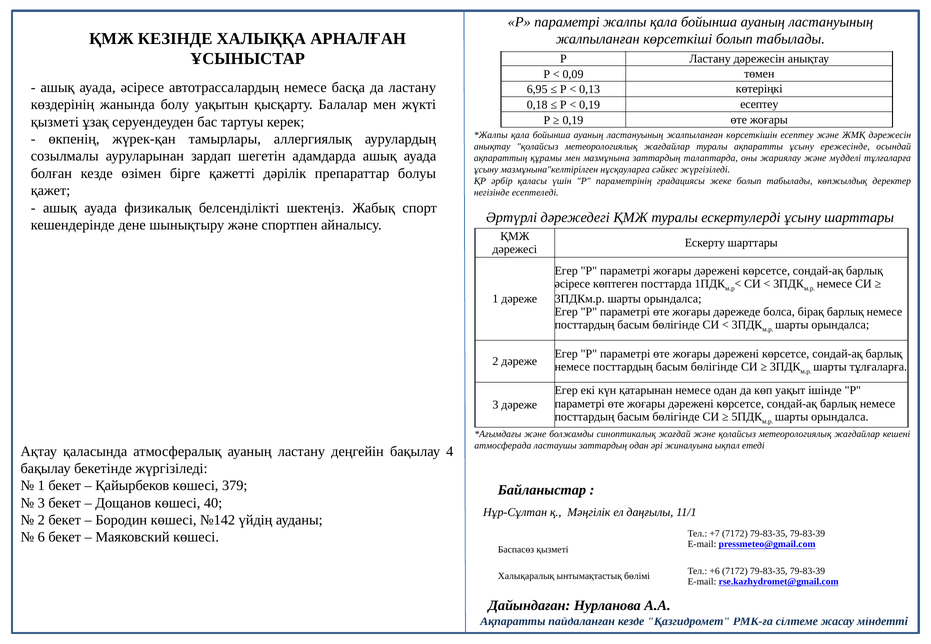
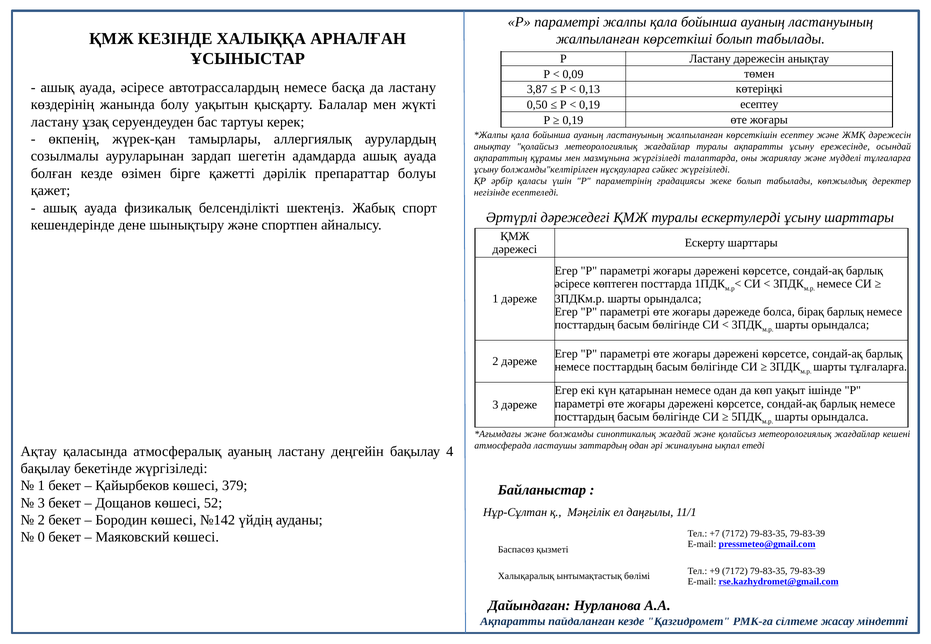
6,95: 6,95 -> 3,87
0,18: 0,18 -> 0,50
қызметі at (55, 122): қызметі -> ластану
мазмұнына заттардың: заттардың -> жүргізіледі
мазмұнына"келтірілген: мазмұнына"келтірілген -> болжамды"келтірілген
40: 40 -> 52
6: 6 -> 0
+6: +6 -> +9
